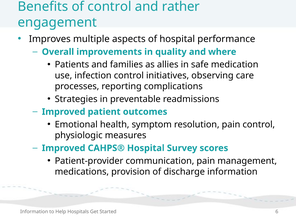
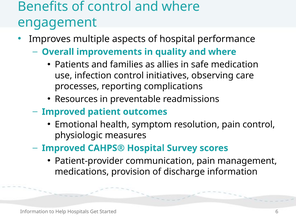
rather at (181, 7): rather -> where
Strategies: Strategies -> Resources
